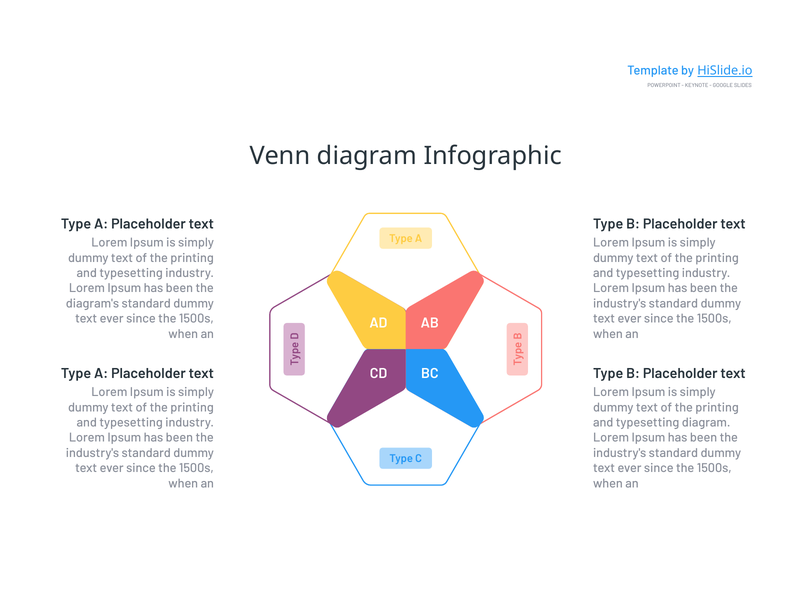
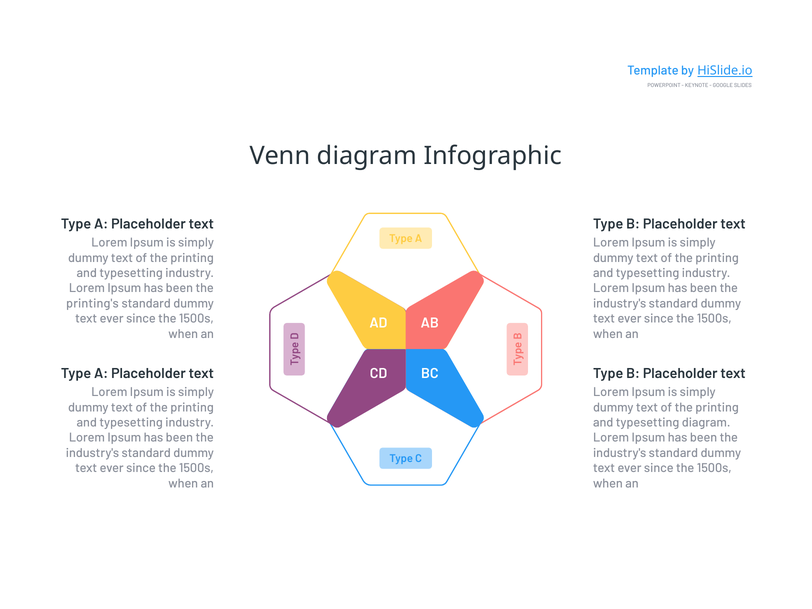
diagram's: diagram's -> printing's
